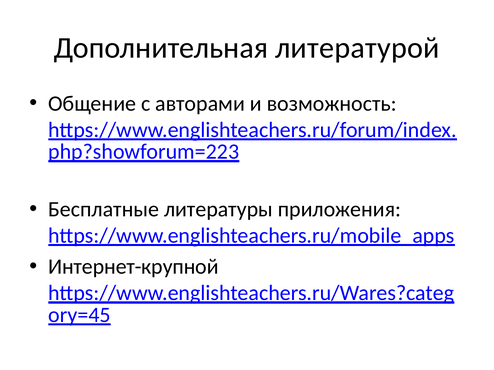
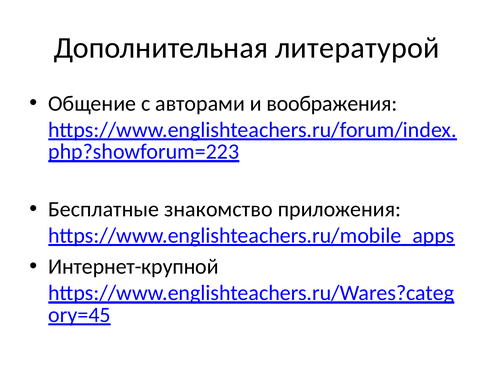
возможность: возможность -> воображения
литературы: литературы -> знакомство
